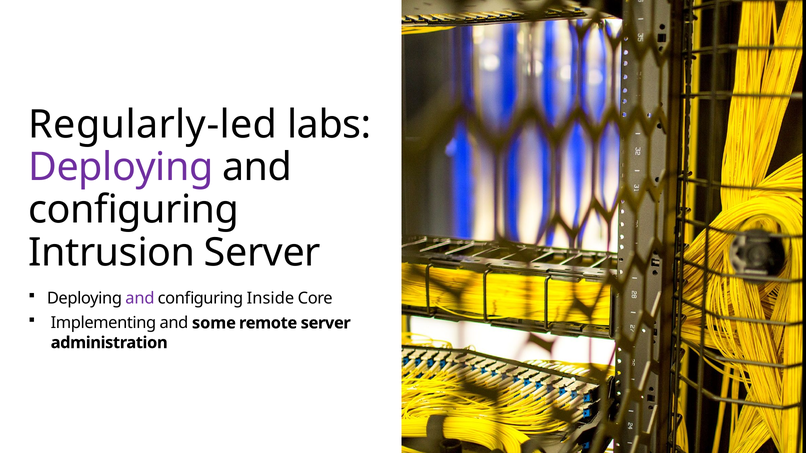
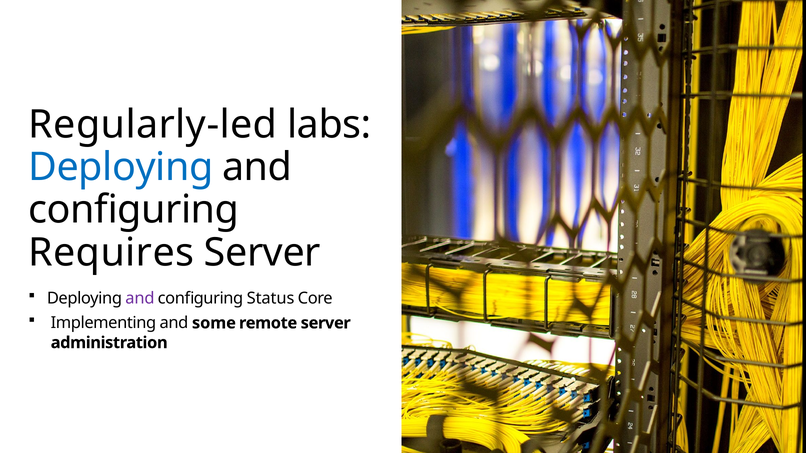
Deploying at (121, 167) colour: purple -> blue
Intrusion: Intrusion -> Requires
Inside: Inside -> Status
